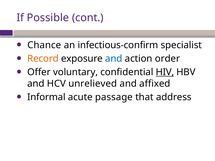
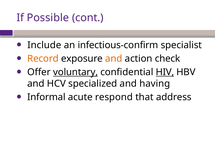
Chance: Chance -> Include
and at (114, 59) colour: blue -> orange
order: order -> check
voluntary underline: none -> present
unrelieved: unrelieved -> specialized
affixed: affixed -> having
passage: passage -> respond
